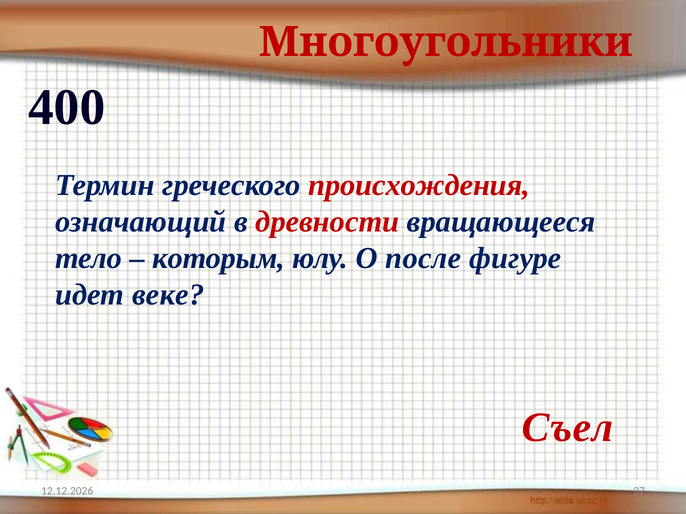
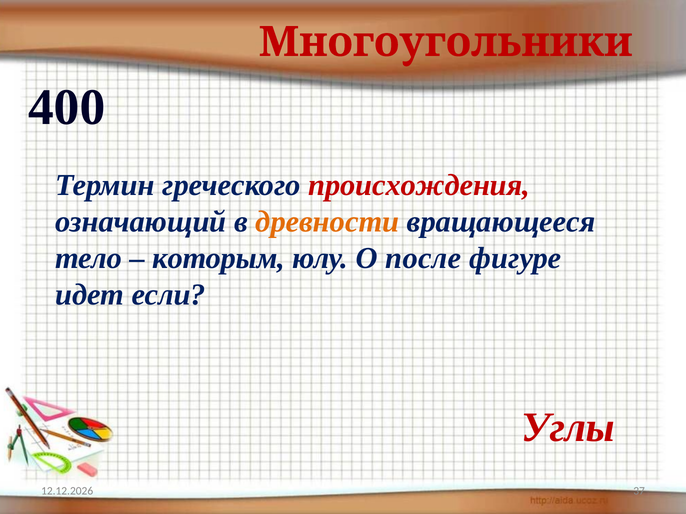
древности colour: red -> orange
веке: веке -> если
Съел: Съел -> Углы
